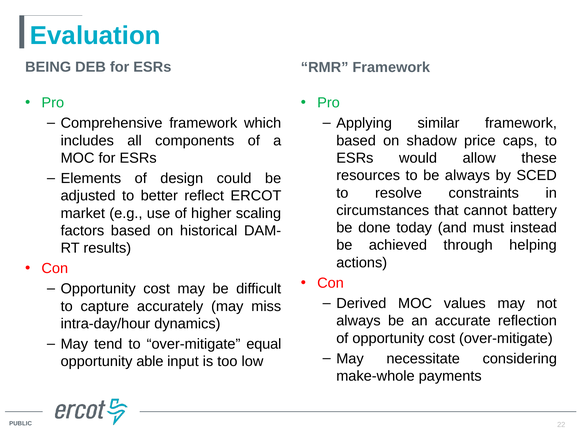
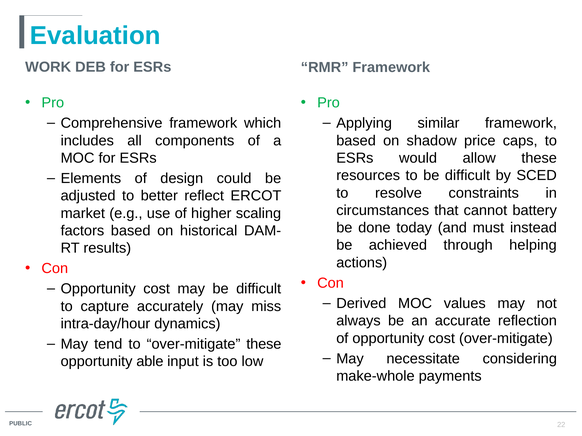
BEING: BEING -> WORK
to be always: always -> difficult
over-mitigate equal: equal -> these
